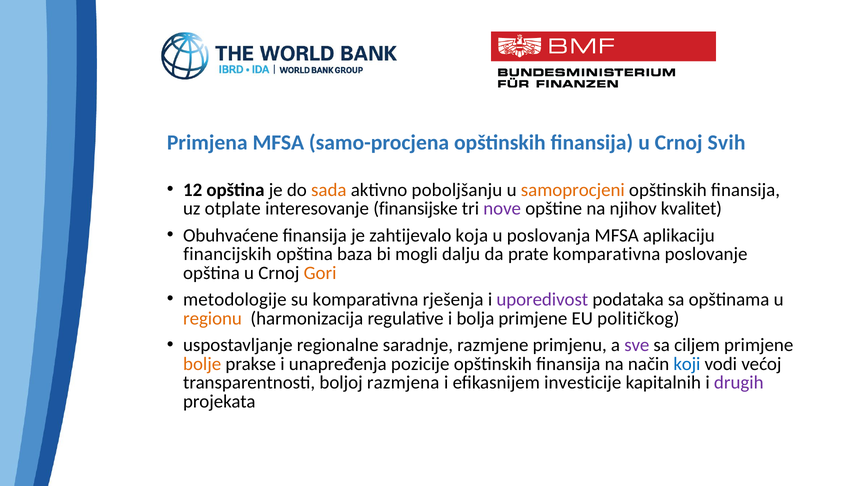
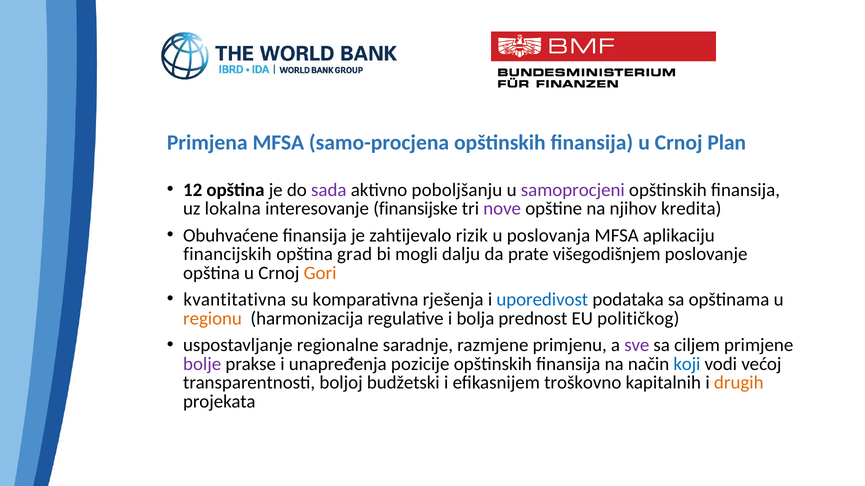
Svih: Svih -> Plan
sada colour: orange -> purple
samoprocjeni colour: orange -> purple
otplate: otplate -> lokalna
kvalitet: kvalitet -> kredita
koja: koja -> rizik
baza: baza -> grad
prate komparativna: komparativna -> višegodišnjem
metodologije: metodologije -> kvantitativna
uporedivost colour: purple -> blue
bolja primjene: primjene -> prednost
bolje colour: orange -> purple
razmjena: razmjena -> budžetski
investicije: investicije -> troškovno
drugih colour: purple -> orange
